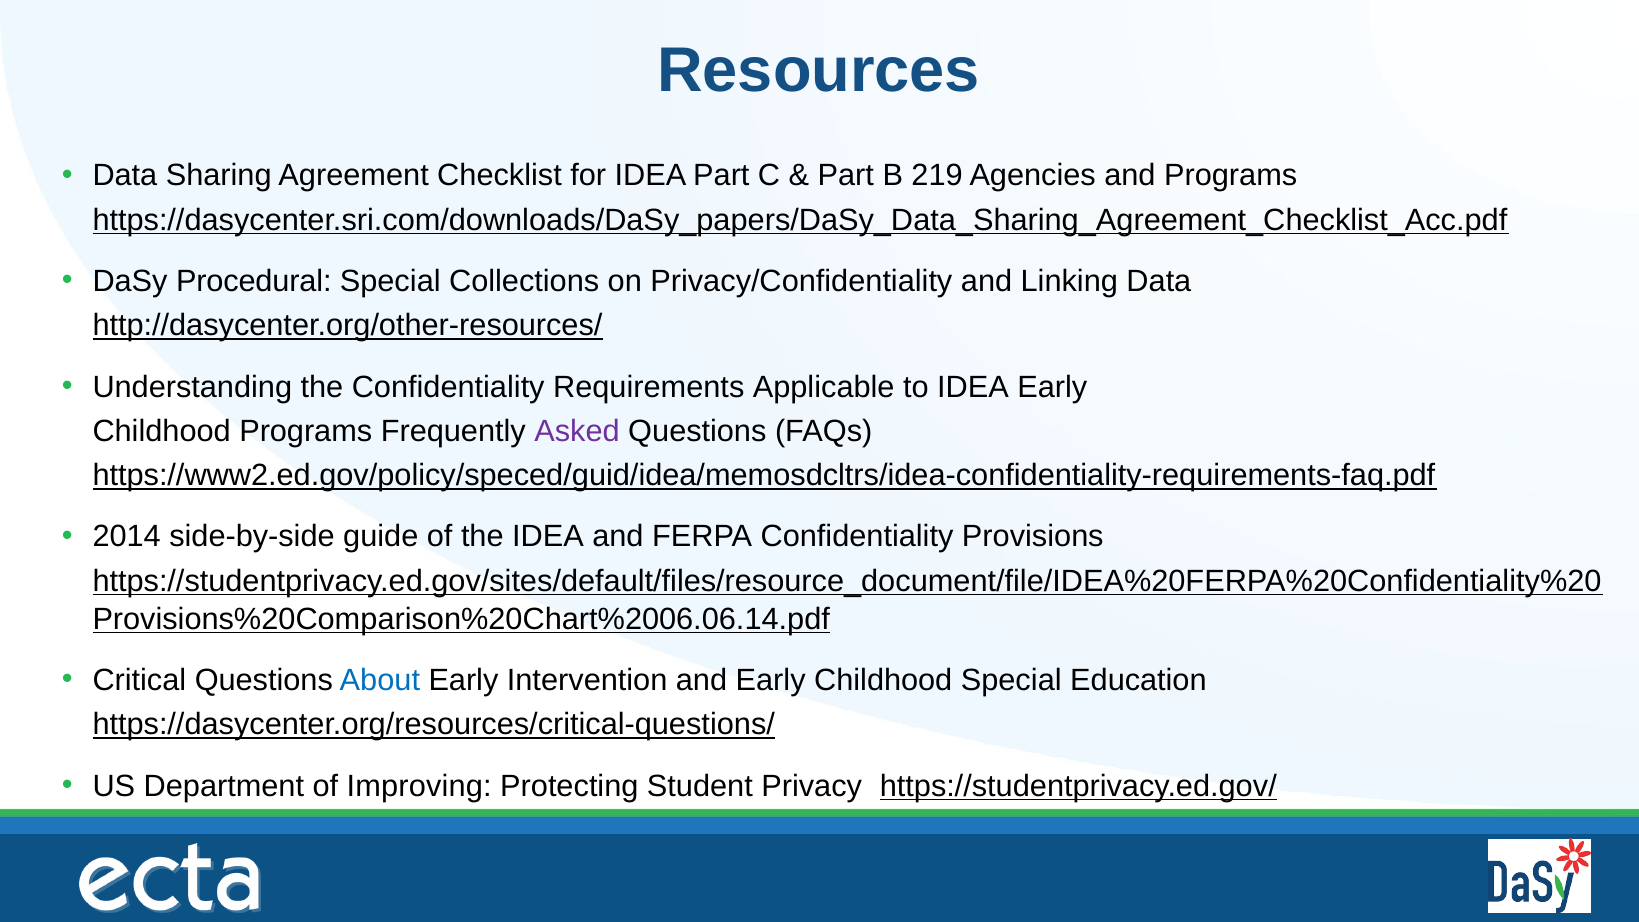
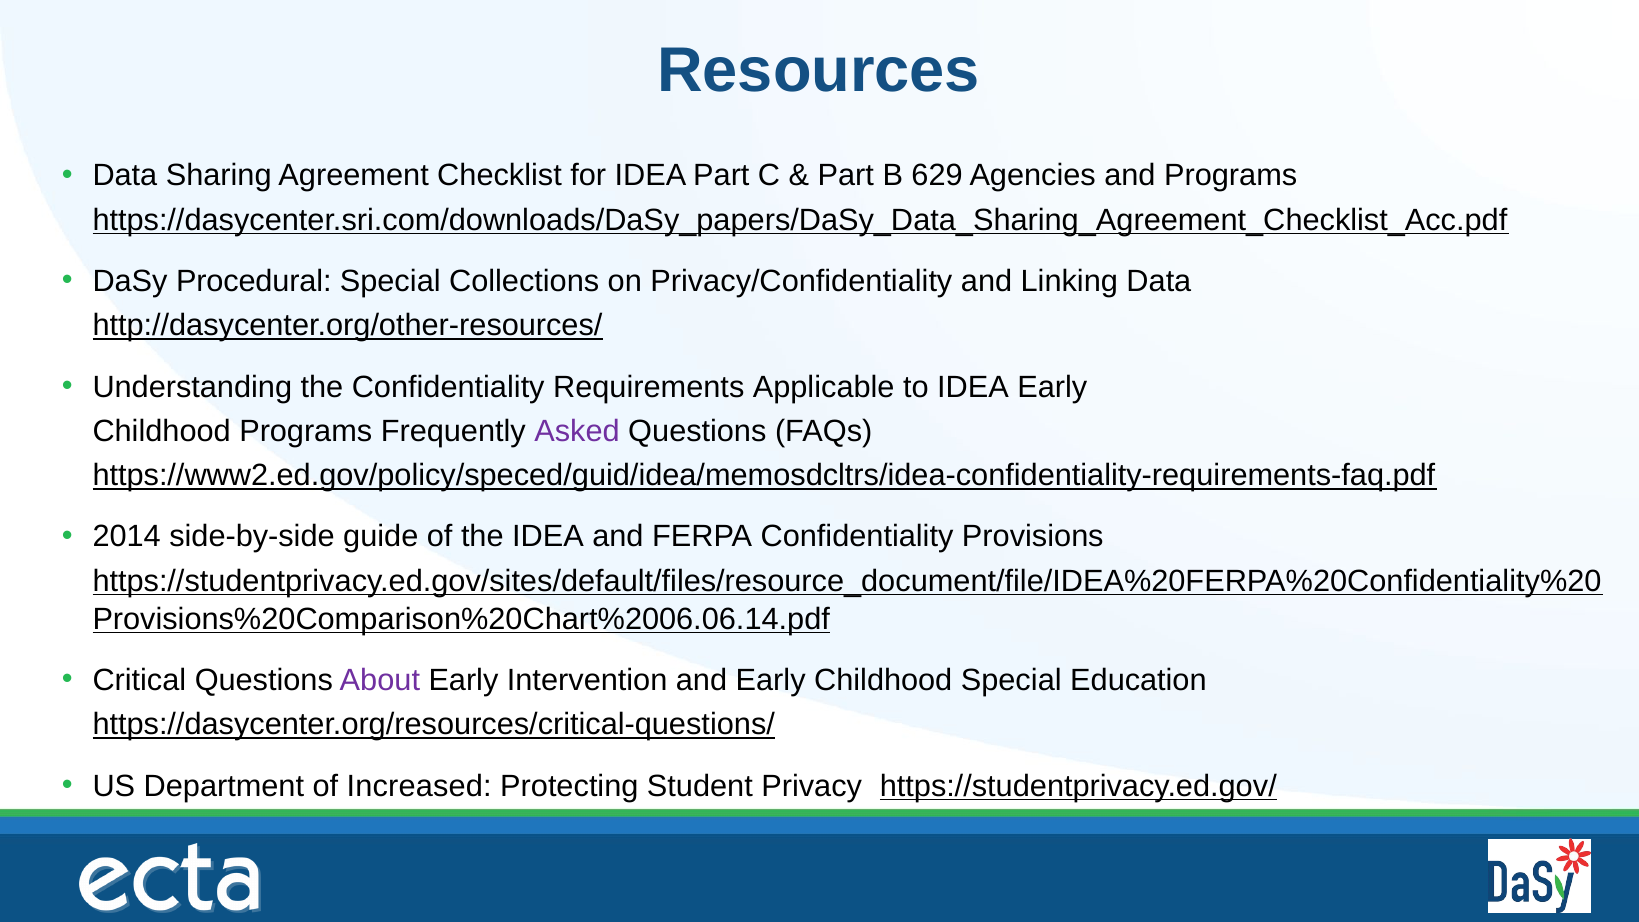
219: 219 -> 629
About colour: blue -> purple
Improving: Improving -> Increased
